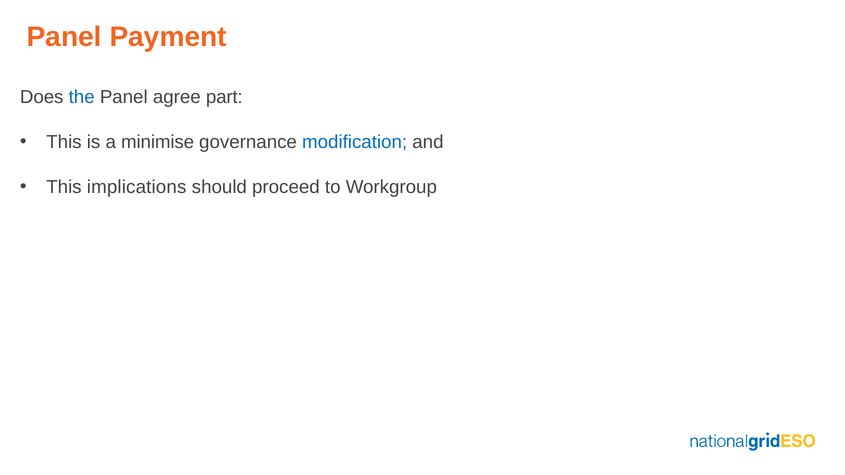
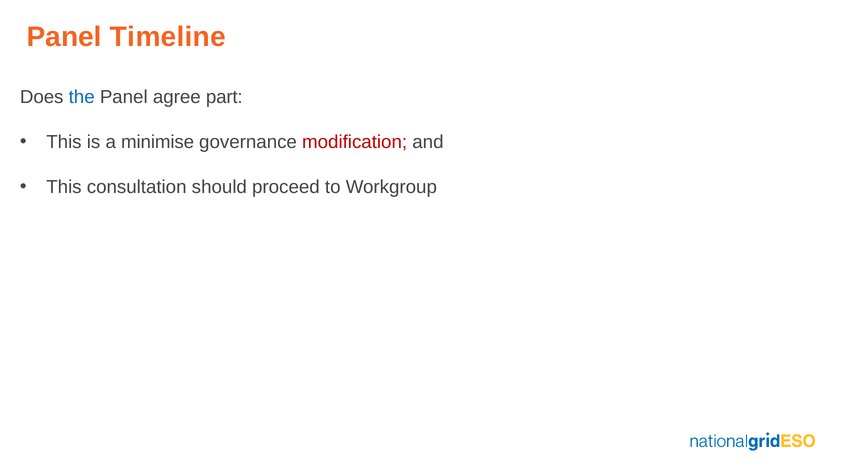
Payment: Payment -> Timeline
modification colour: blue -> red
implications: implications -> consultation
